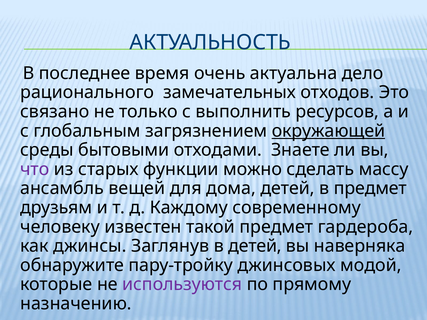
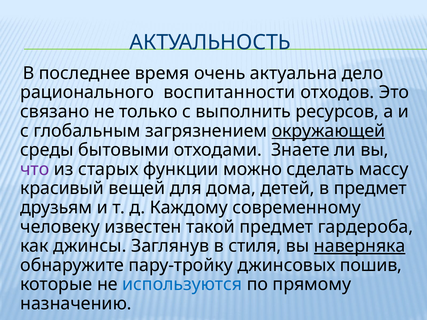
замечательных: замечательных -> воспитанности
ансамбль: ансамбль -> красивый
в детей: детей -> стиля
наверняка underline: none -> present
модой: модой -> пошив
используются colour: purple -> blue
